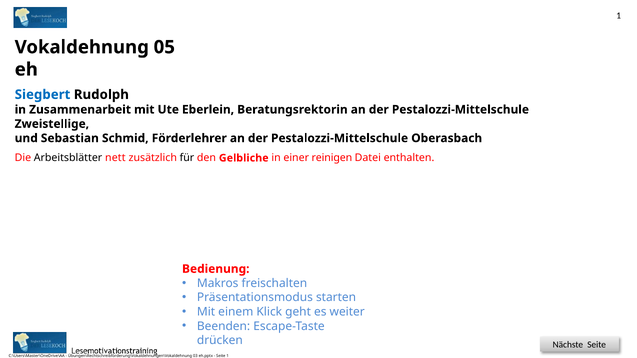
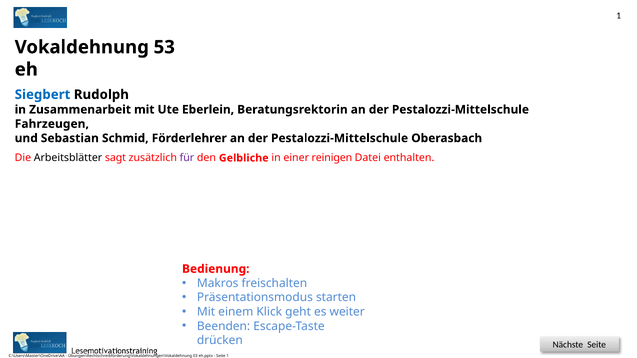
05: 05 -> 53
Zweistellige: Zweistellige -> Fahrzeugen
nett: nett -> sagt
für colour: black -> purple
